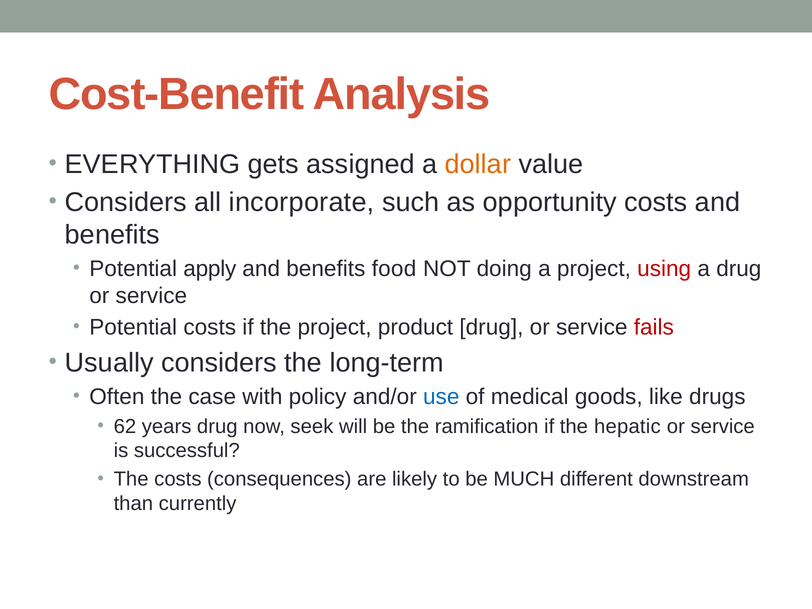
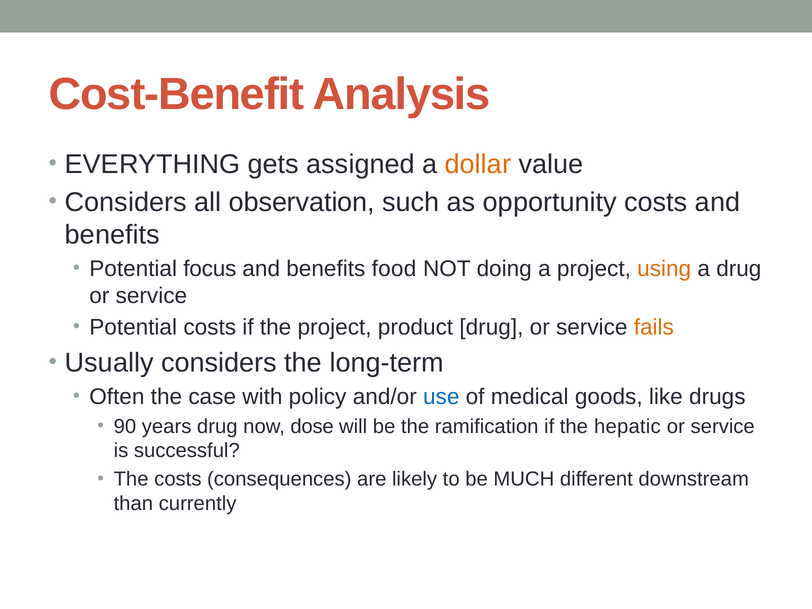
incorporate: incorporate -> observation
apply: apply -> focus
using colour: red -> orange
fails colour: red -> orange
62: 62 -> 90
seek: seek -> dose
